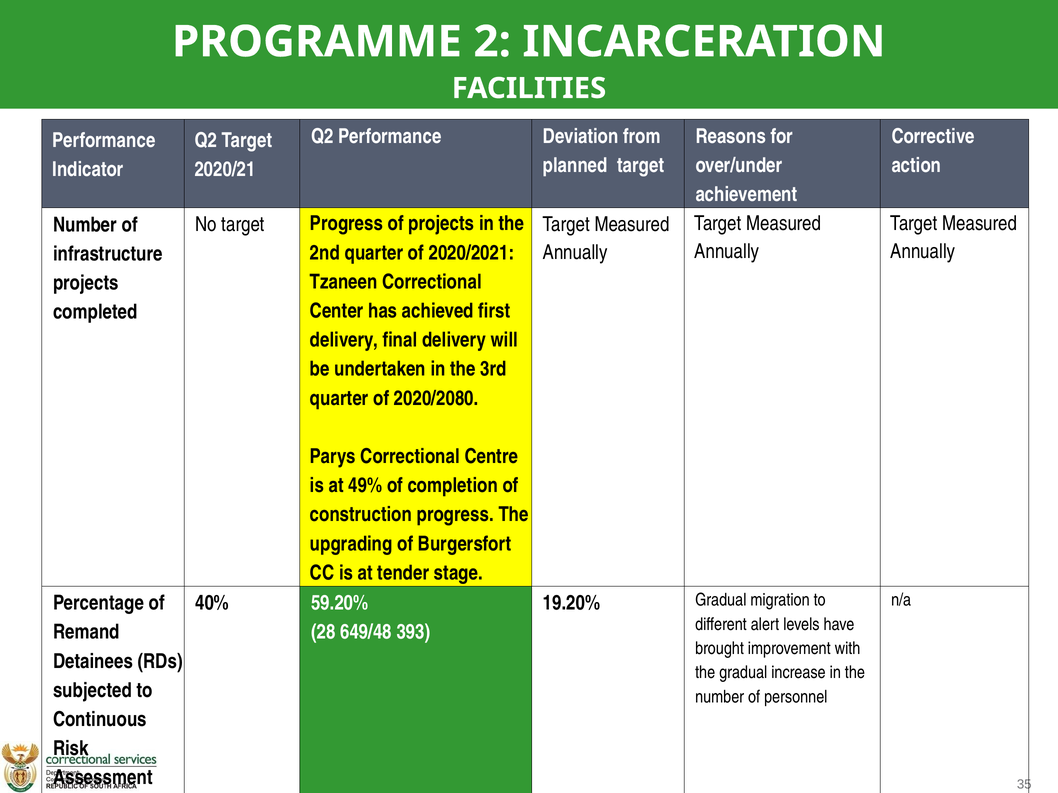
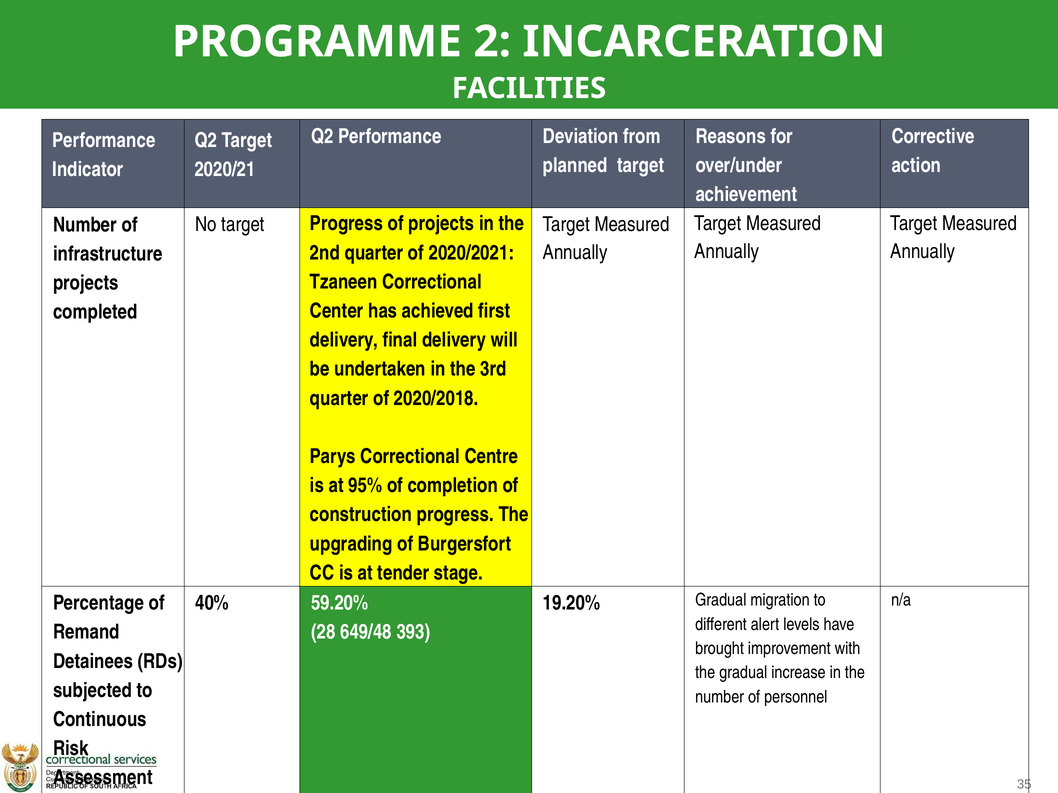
2020/2080: 2020/2080 -> 2020/2018
49%: 49% -> 95%
